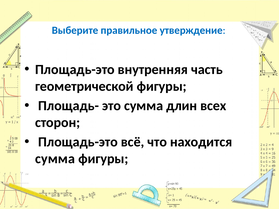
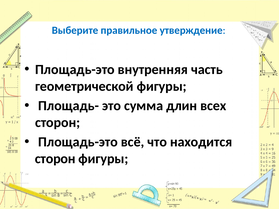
сумма at (55, 159): сумма -> сторон
